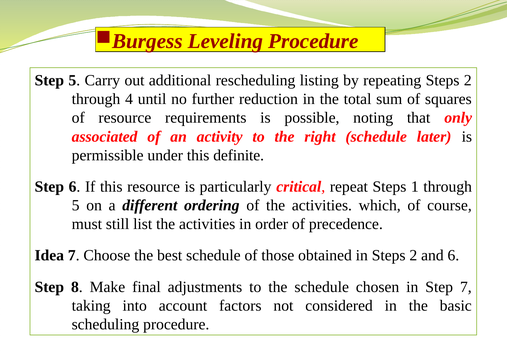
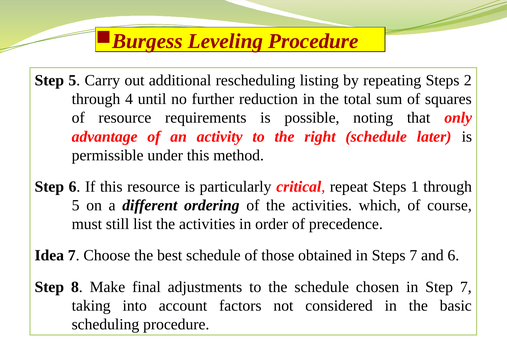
associated: associated -> advantage
definite: definite -> method
in Steps 2: 2 -> 7
